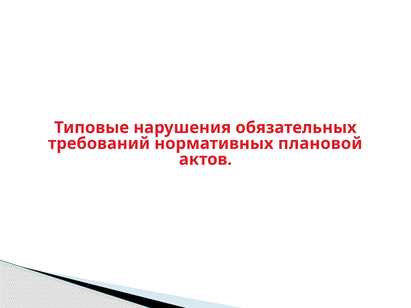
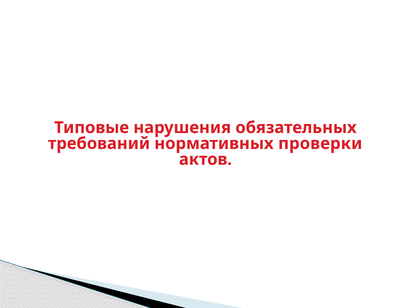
плановой: плановой -> проверки
